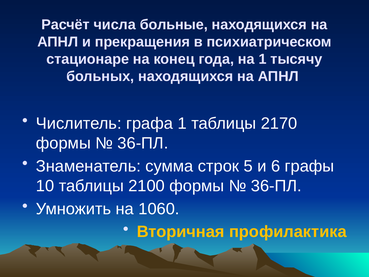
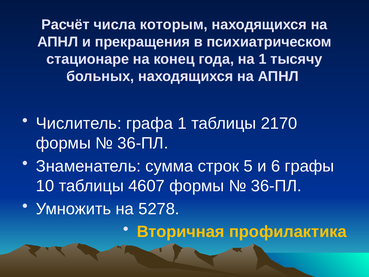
больные: больные -> которым
2100: 2100 -> 4607
1060: 1060 -> 5278
